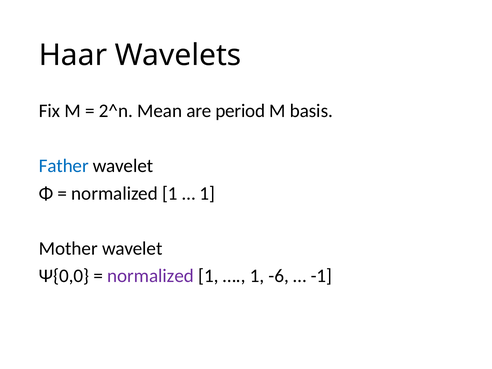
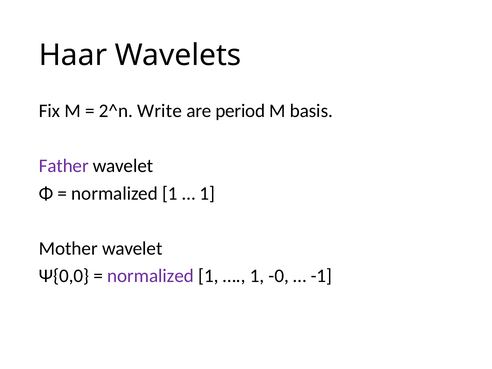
Mean: Mean -> Write
Father colour: blue -> purple
-6: -6 -> -0
